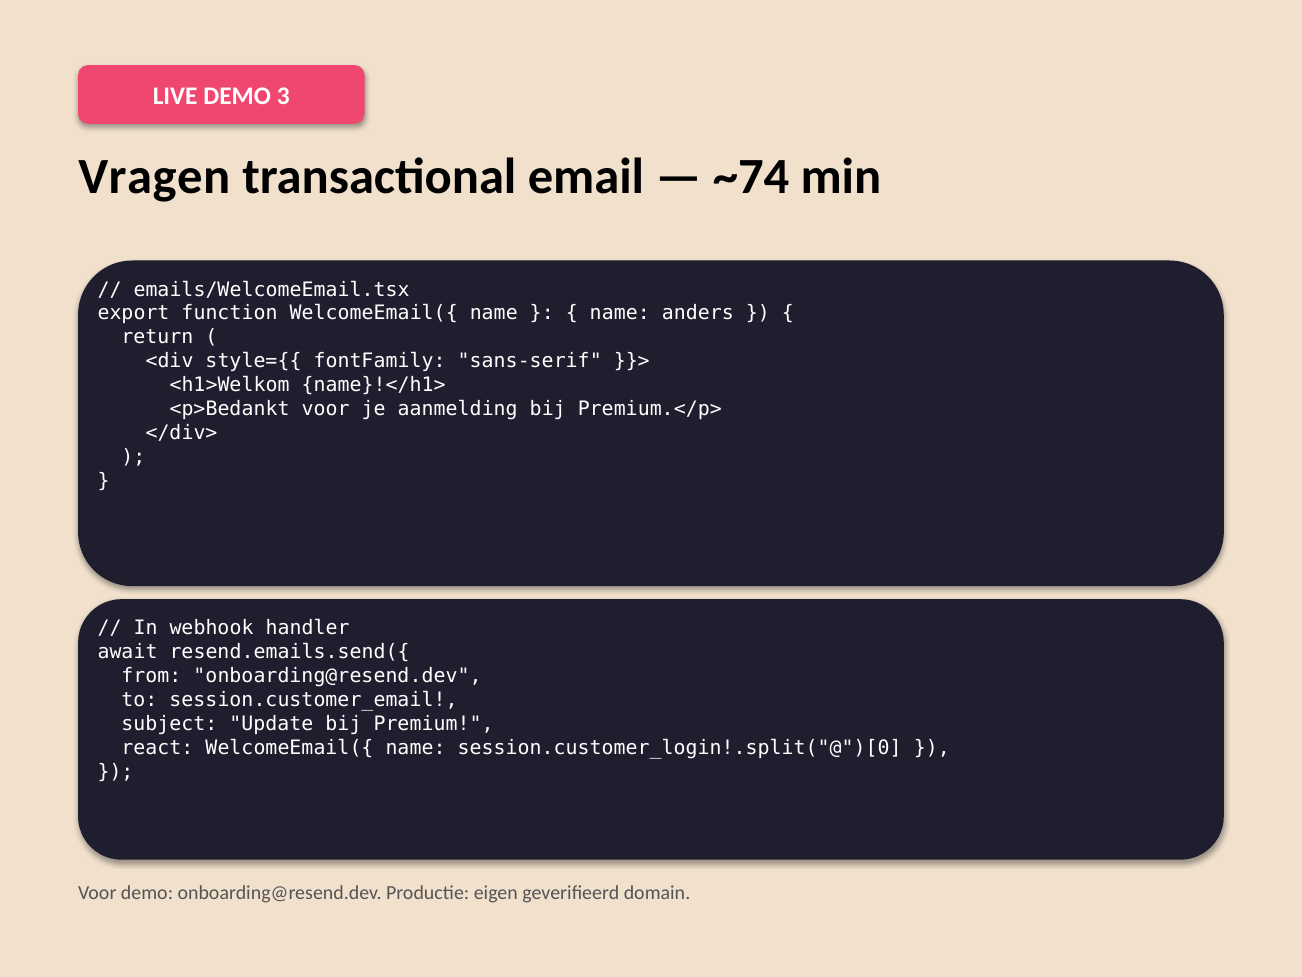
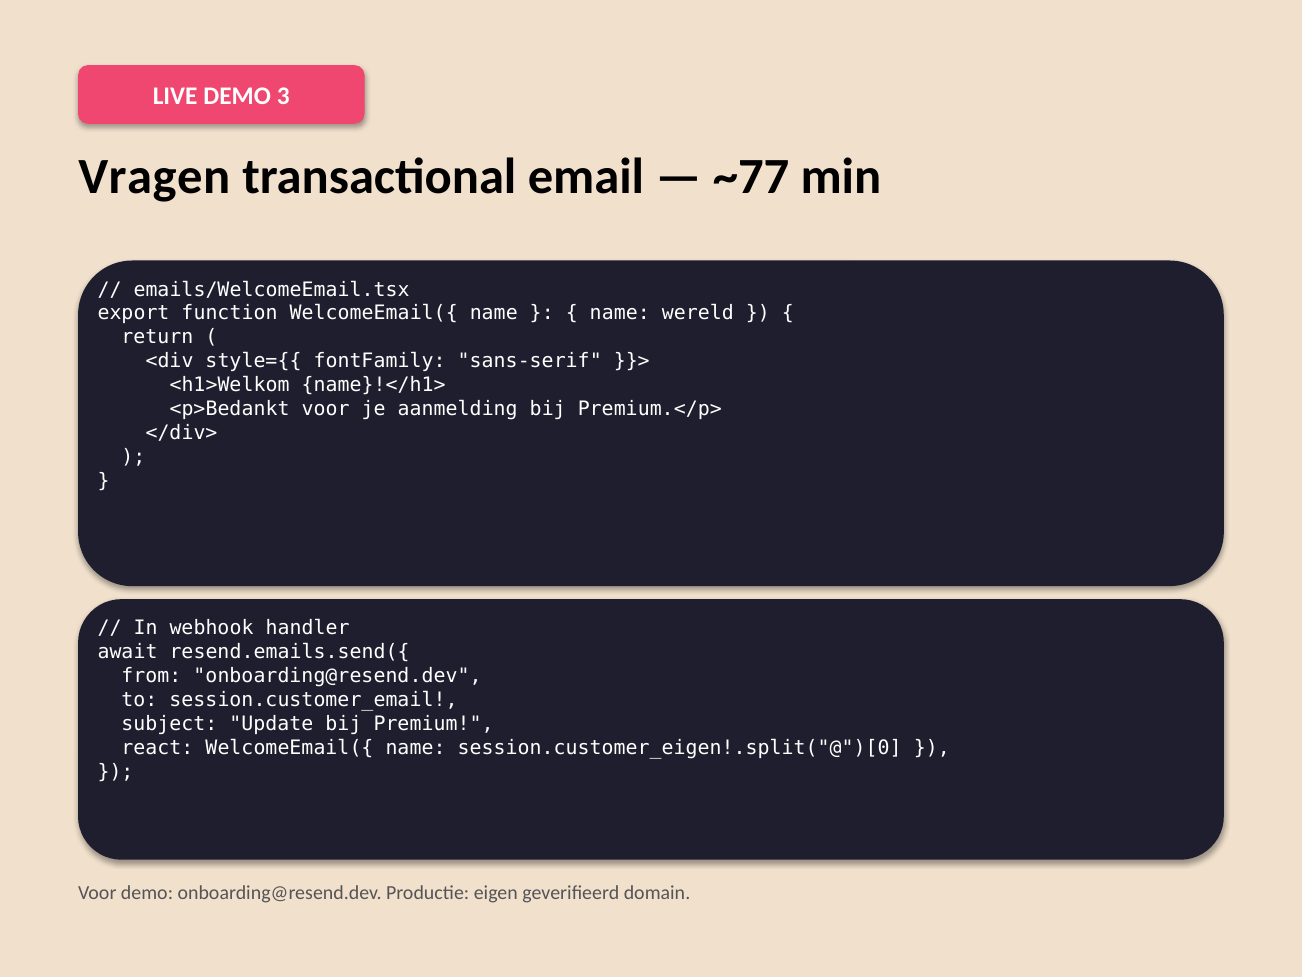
~74: ~74 -> ~77
anders: anders -> wereld
session.customer_login!.split("@")[0: session.customer_login!.split("@")[0 -> session.customer_eigen!.split("@")[0
